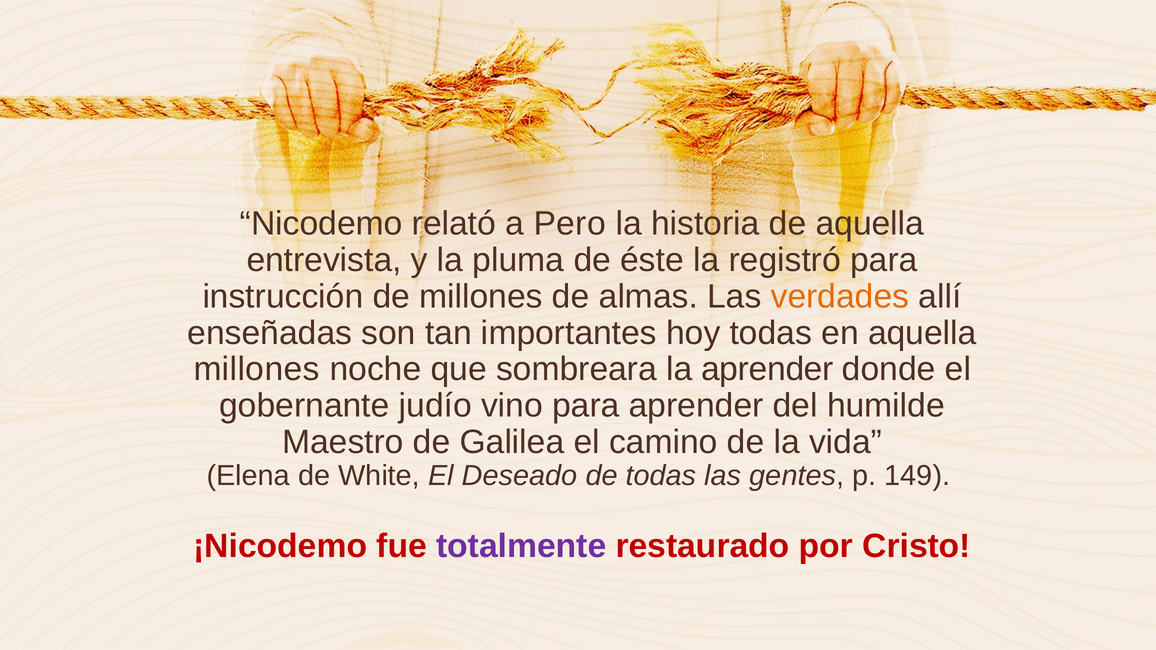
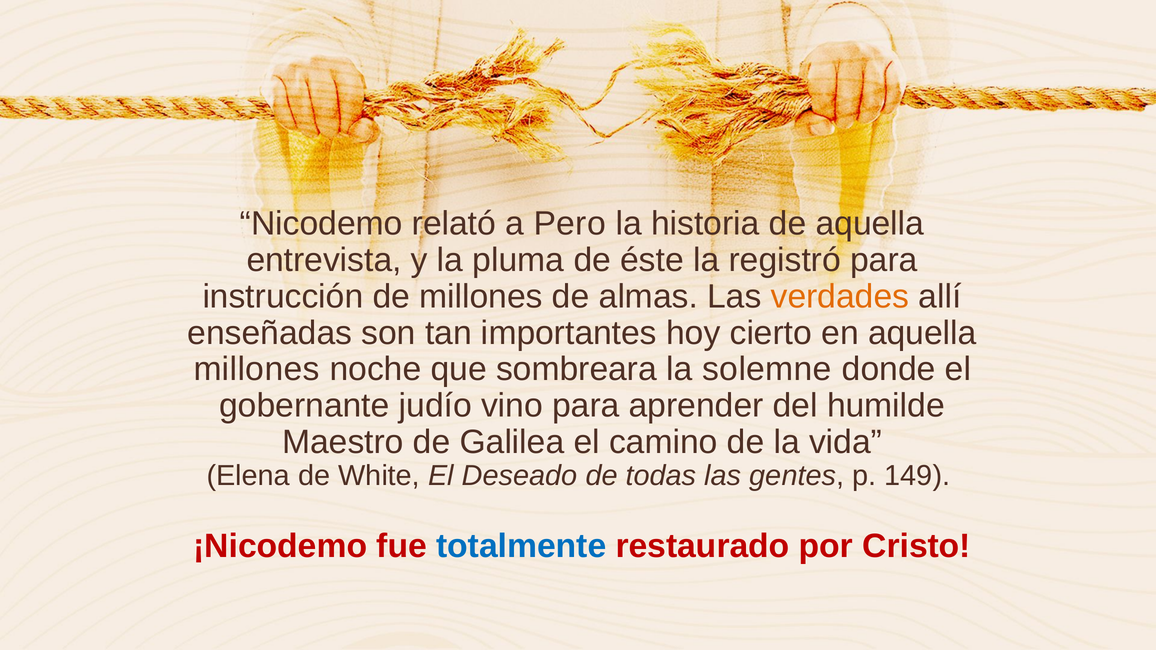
hoy todas: todas -> cierto
la aprender: aprender -> solemne
totalmente colour: purple -> blue
